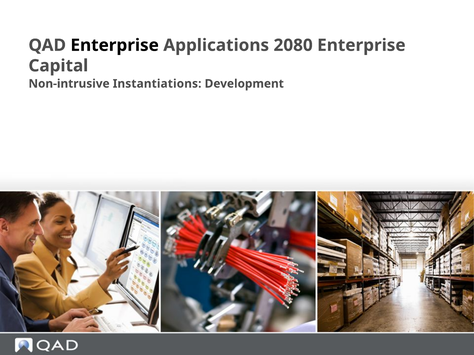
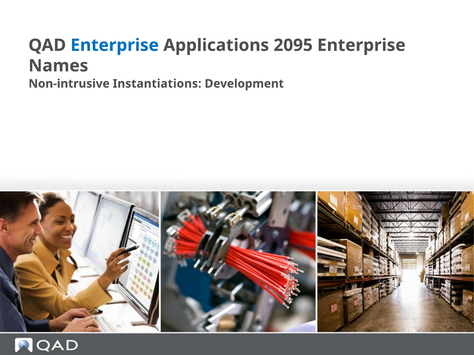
Enterprise at (115, 45) colour: black -> blue
2080: 2080 -> 2095
Capital: Capital -> Names
